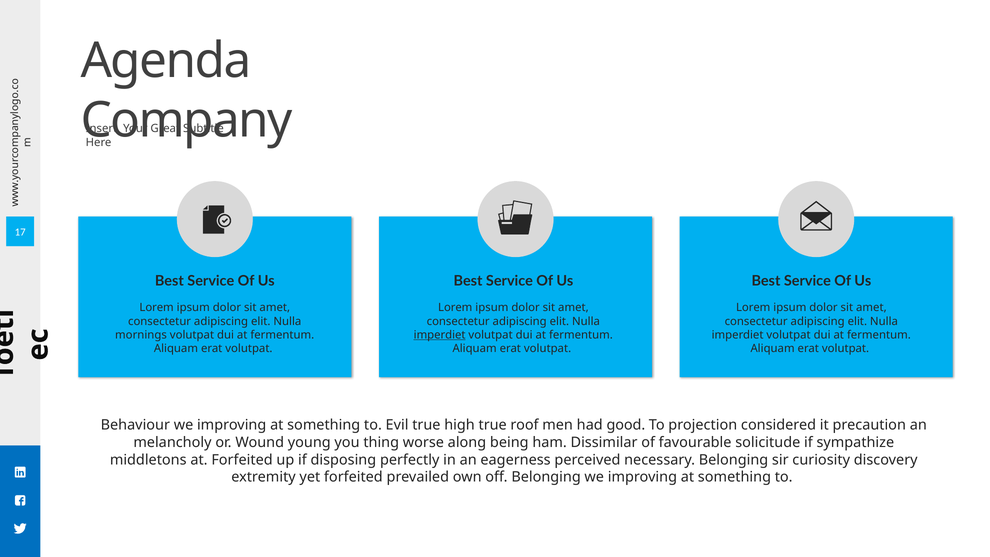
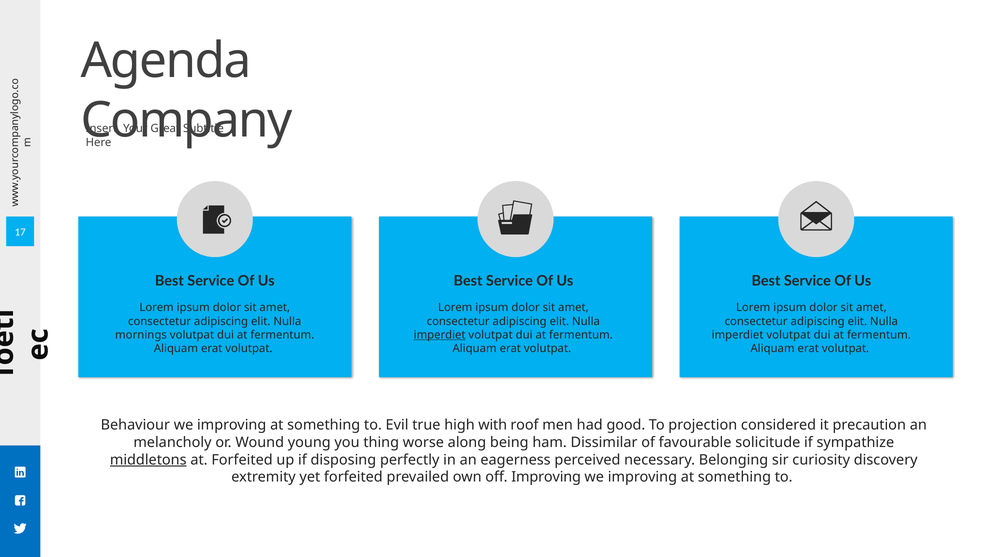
high true: true -> with
middletons underline: none -> present
off Belonging: Belonging -> Improving
